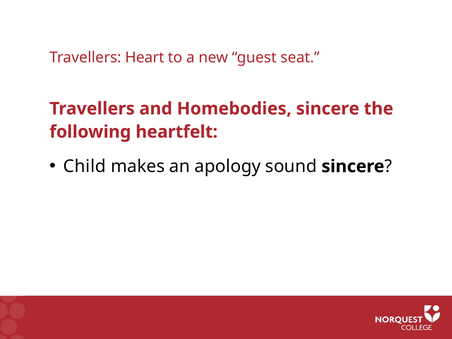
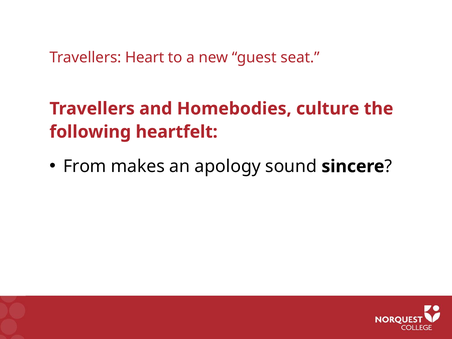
Homebodies sincere: sincere -> culture
Child: Child -> From
